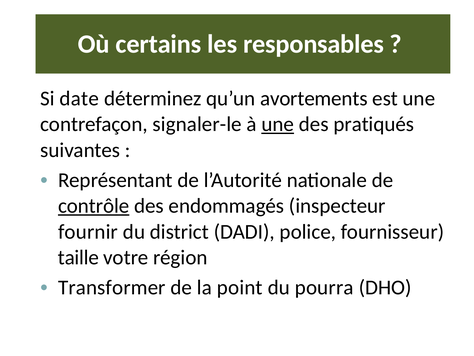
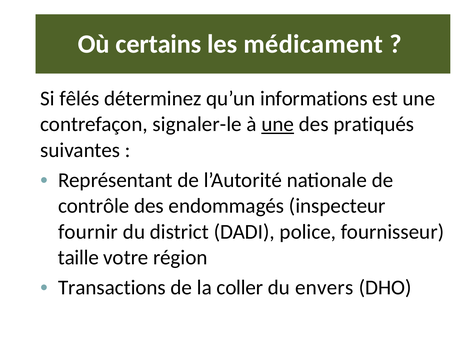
responsables: responsables -> médicament
date: date -> fêlés
avortements: avortements -> informations
contrôle underline: present -> none
Transformer: Transformer -> Transactions
point: point -> coller
pourra: pourra -> envers
